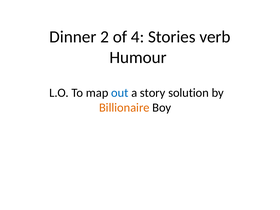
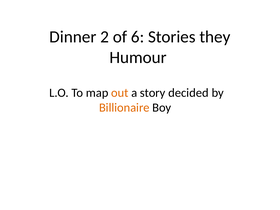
4: 4 -> 6
verb: verb -> they
out colour: blue -> orange
solution: solution -> decided
